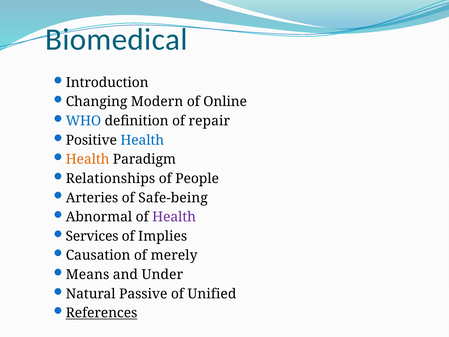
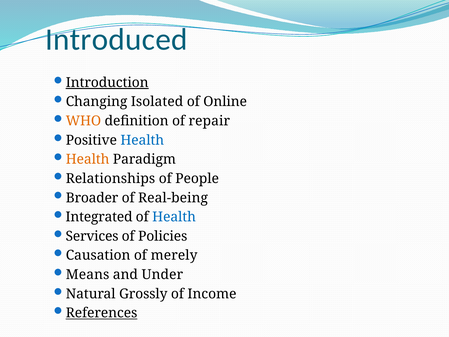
Biomedical: Biomedical -> Introduced
Introduction underline: none -> present
Modern: Modern -> Isolated
WHO colour: blue -> orange
Arteries: Arteries -> Broader
Safe-being: Safe-being -> Real-being
Abnormal: Abnormal -> Integrated
Health at (174, 217) colour: purple -> blue
Implies: Implies -> Policies
Passive: Passive -> Grossly
Unified: Unified -> Income
